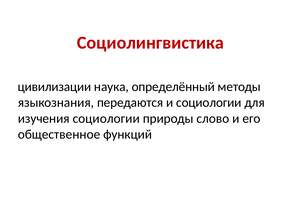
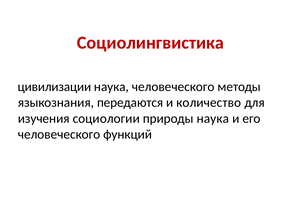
наука определённый: определённый -> человеческого
и социологии: социологии -> количество
природы слово: слово -> наука
общественное at (59, 134): общественное -> человеческого
